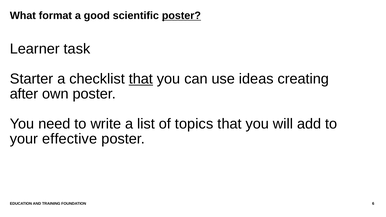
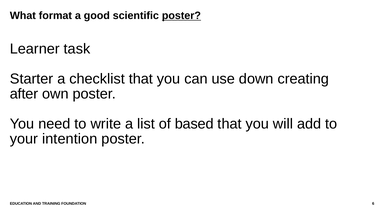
that at (141, 79) underline: present -> none
ideas: ideas -> down
topics: topics -> based
effective: effective -> intention
